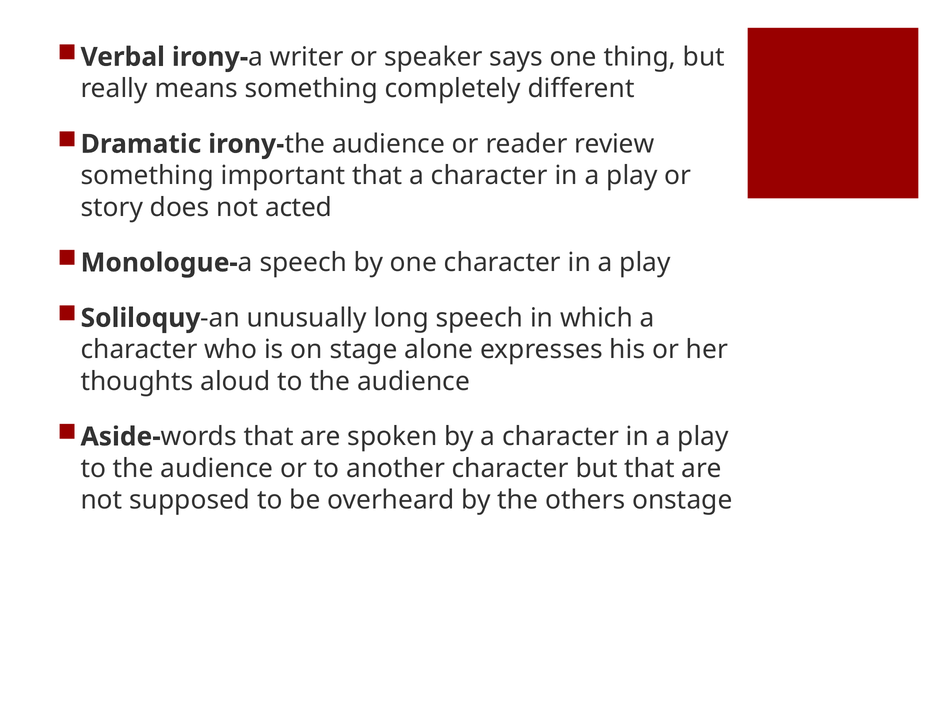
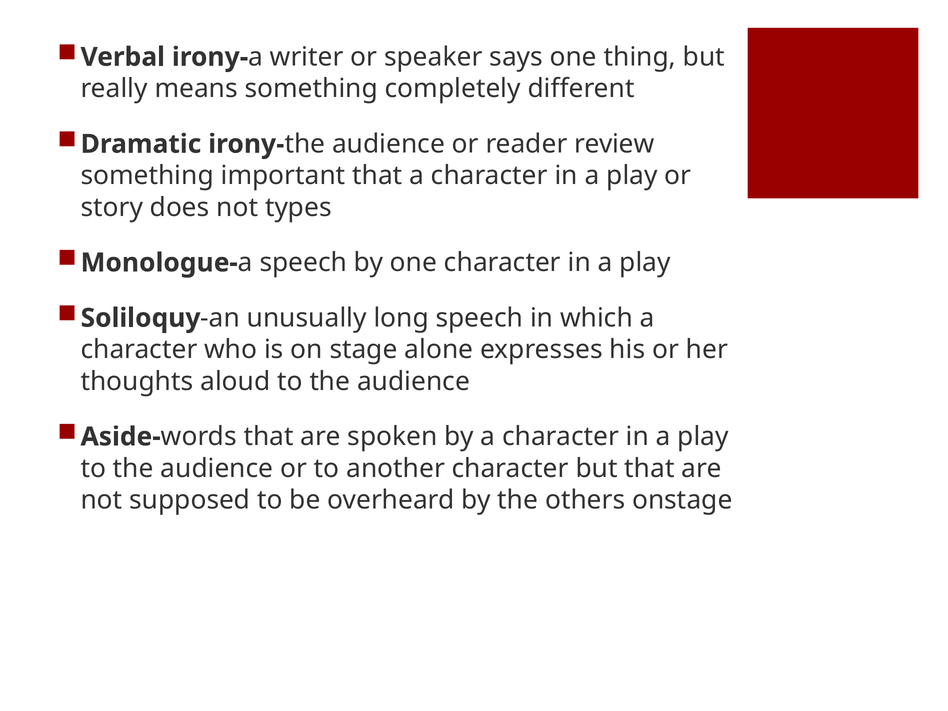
acted: acted -> types
